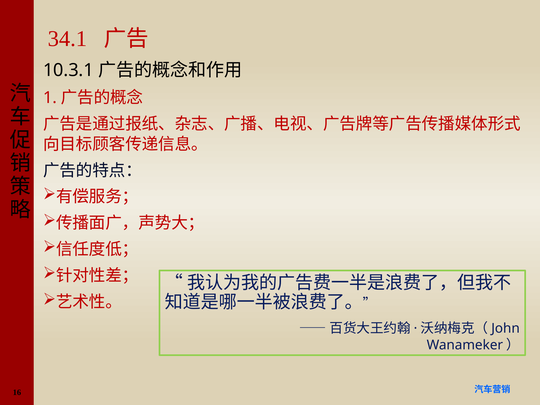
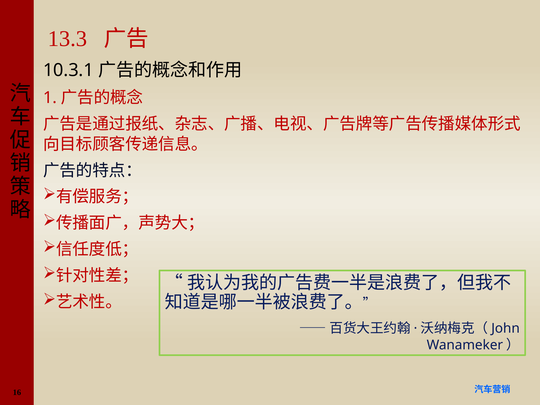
34.1: 34.1 -> 13.3
